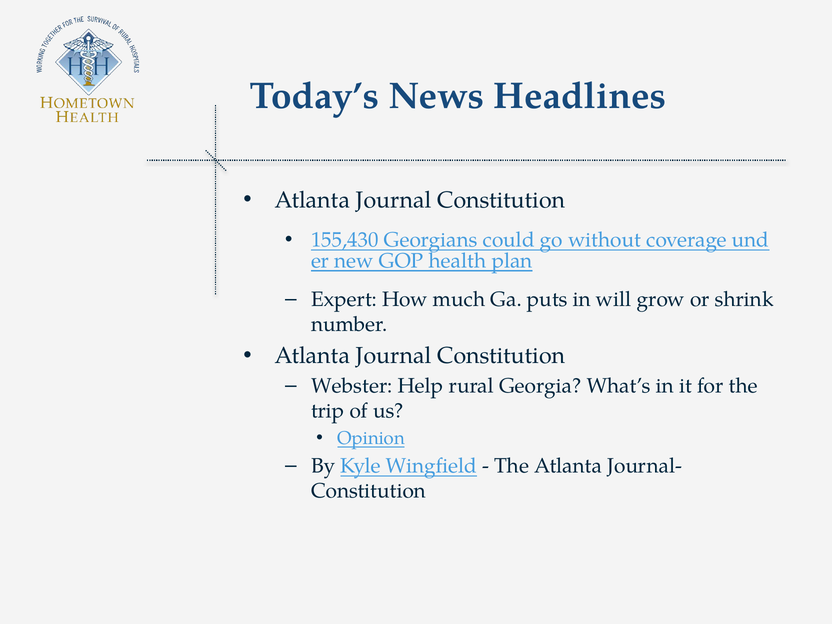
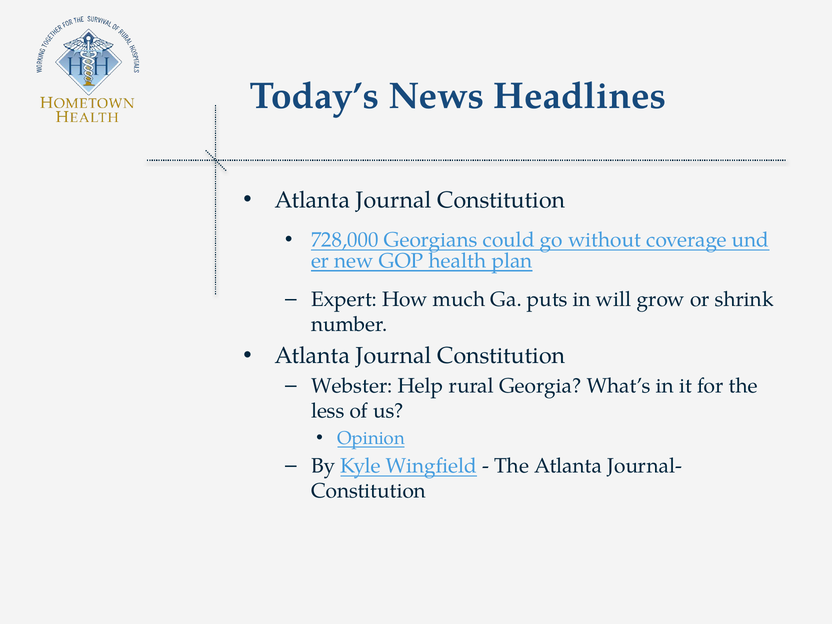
155,430: 155,430 -> 728,000
trip: trip -> less
